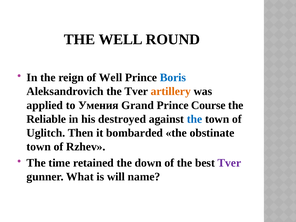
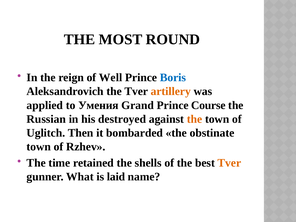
THE WELL: WELL -> MOST
Reliable: Reliable -> Russian
the at (194, 119) colour: blue -> orange
down: down -> shells
Tver at (229, 163) colour: purple -> orange
will: will -> laid
